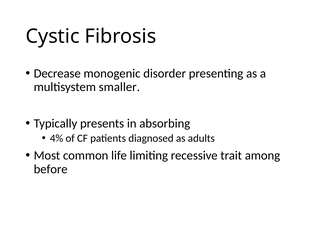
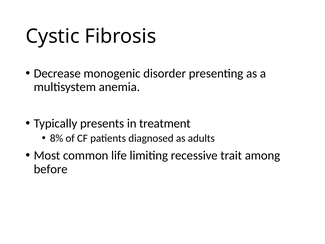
smaller: smaller -> anemia
absorbing: absorbing -> treatment
4%: 4% -> 8%
